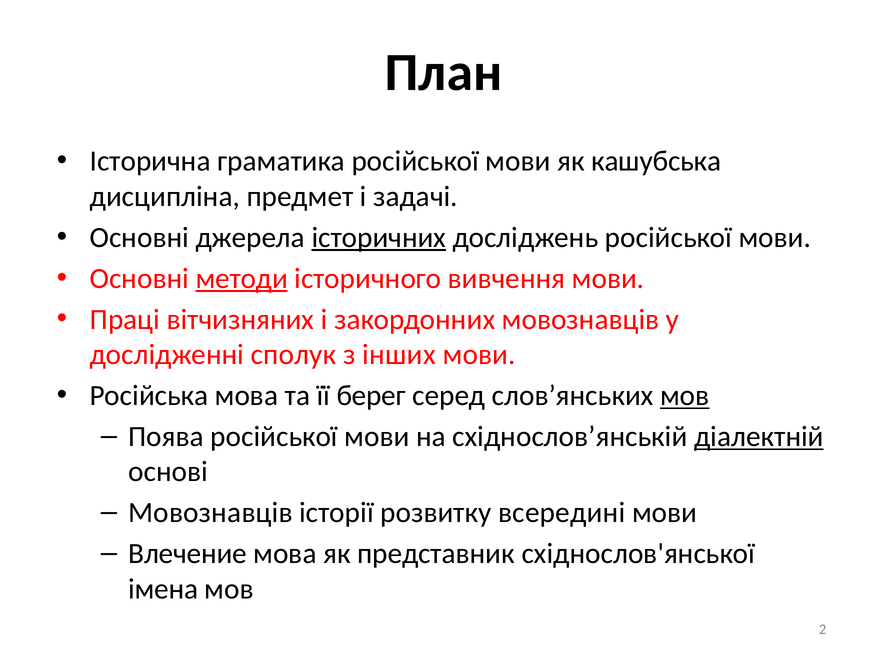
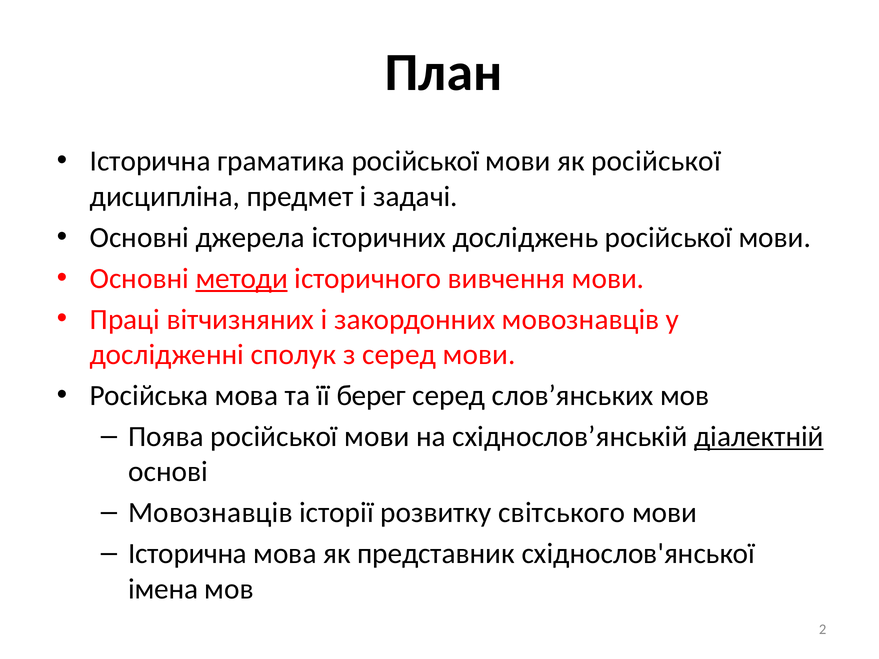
як кашубська: кашубська -> російської
історичних underline: present -> none
з інших: інших -> серед
мов at (685, 396) underline: present -> none
всередині: всередині -> світського
Влечение at (188, 554): Влечение -> Історична
